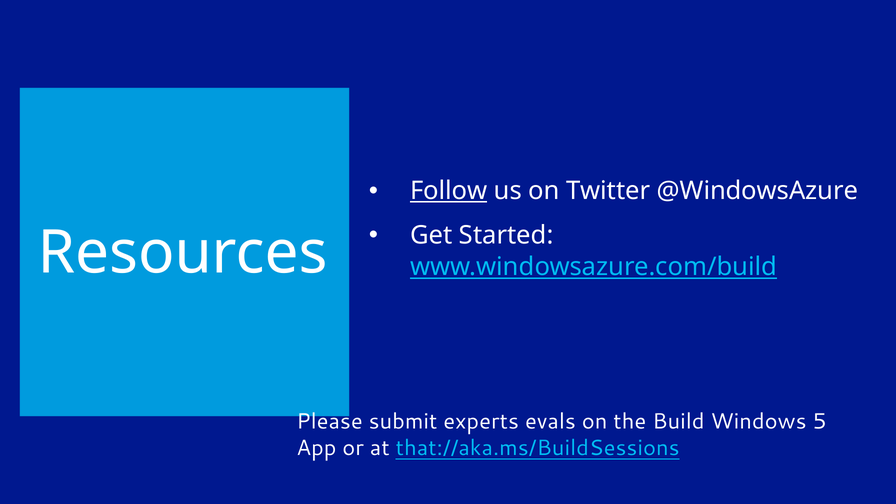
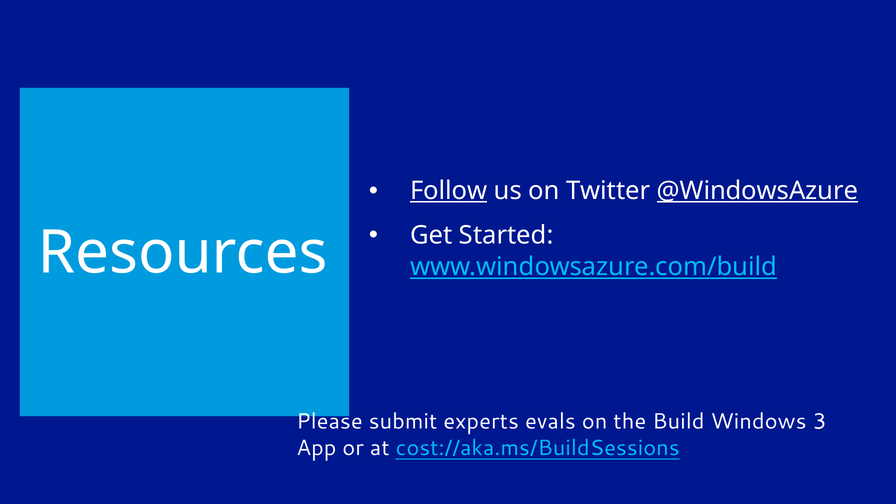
@WindowsAzure underline: none -> present
5: 5 -> 3
that://aka.ms/BuildSessions: that://aka.ms/BuildSessions -> cost://aka.ms/BuildSessions
